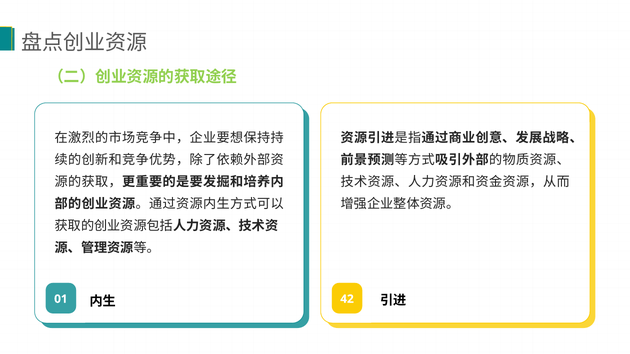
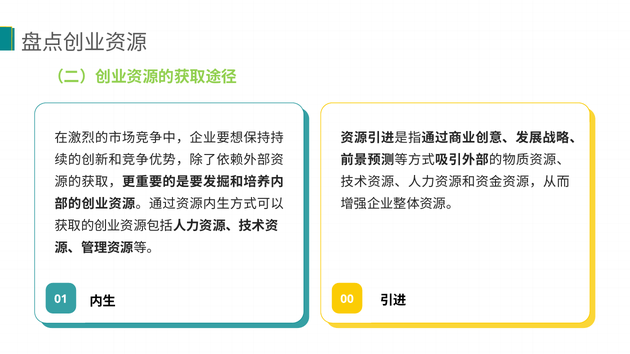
42: 42 -> 00
